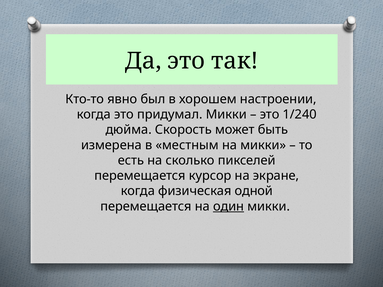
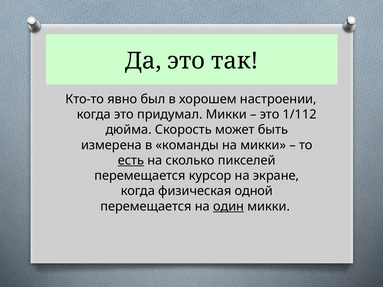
1/240: 1/240 -> 1/112
местным: местным -> команды
есть underline: none -> present
